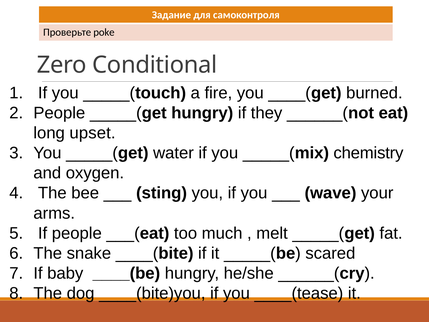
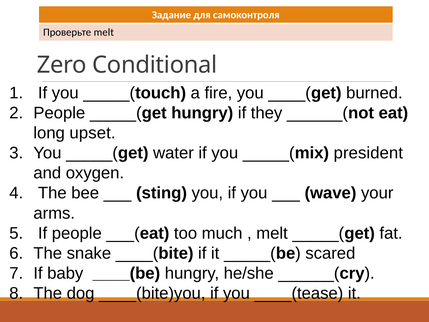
Проверьте poke: poke -> melt
chemistry: chemistry -> president
